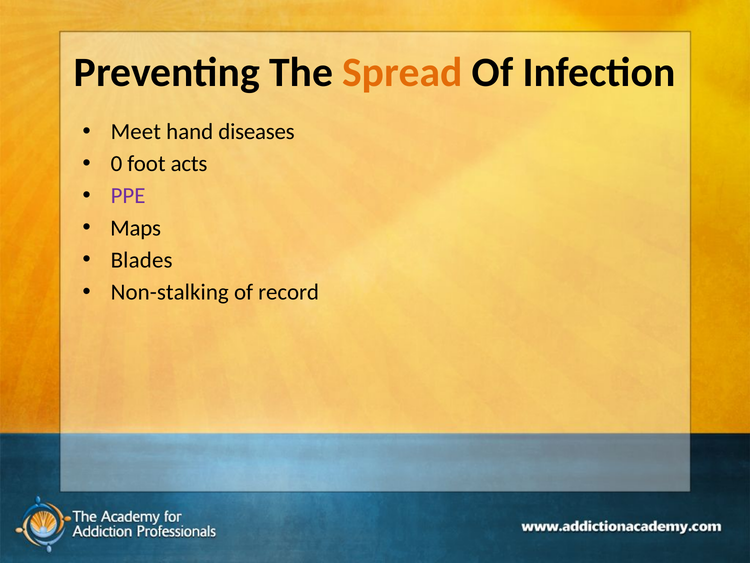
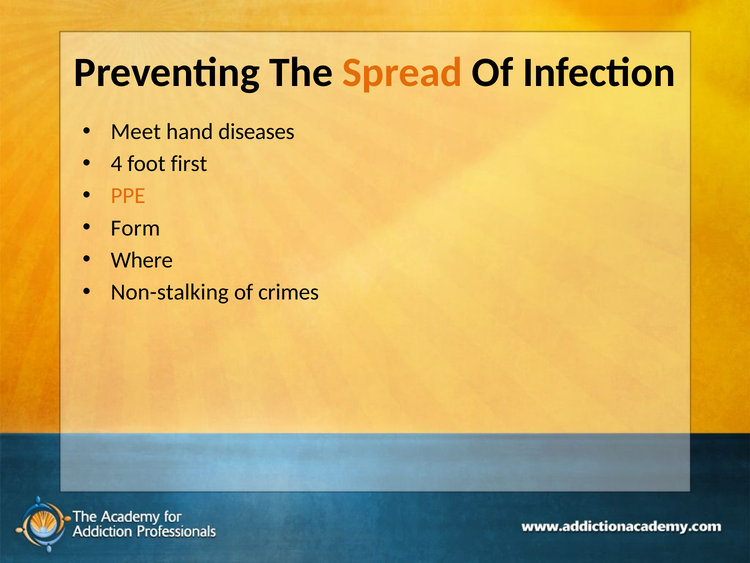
0: 0 -> 4
acts: acts -> first
PPE colour: purple -> orange
Maps: Maps -> Form
Blades: Blades -> Where
record: record -> crimes
